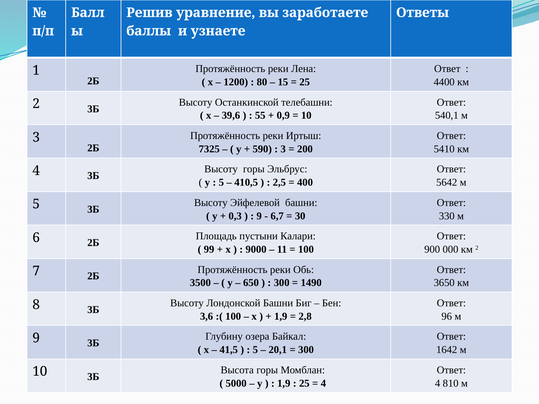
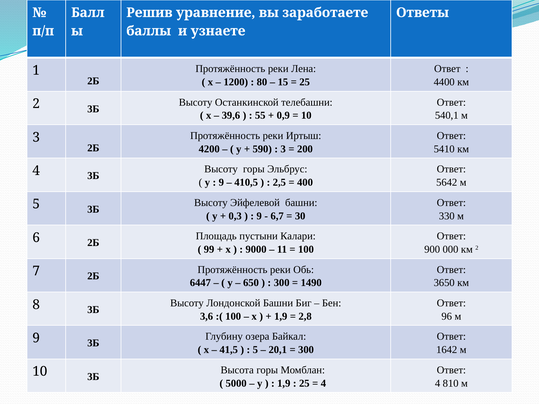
7325: 7325 -> 4200
5 at (221, 183): 5 -> 9
3500: 3500 -> 6447
